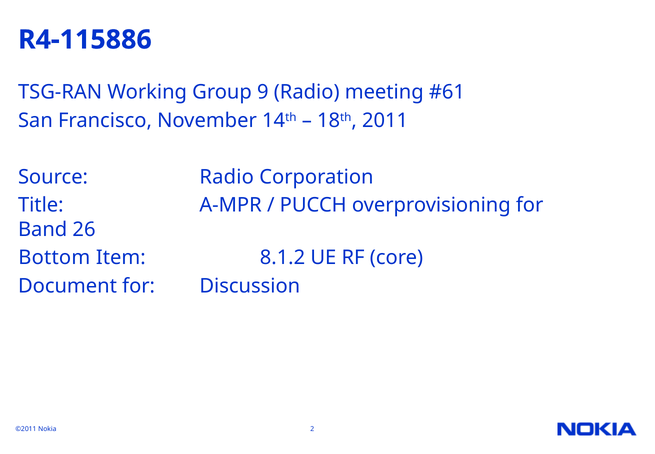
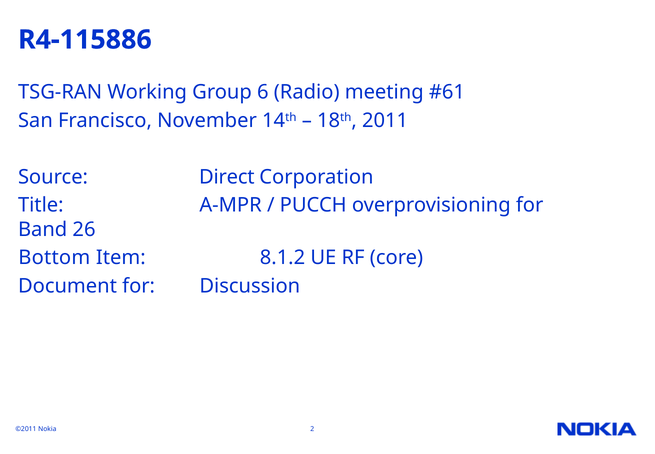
9: 9 -> 6
Source Radio: Radio -> Direct
